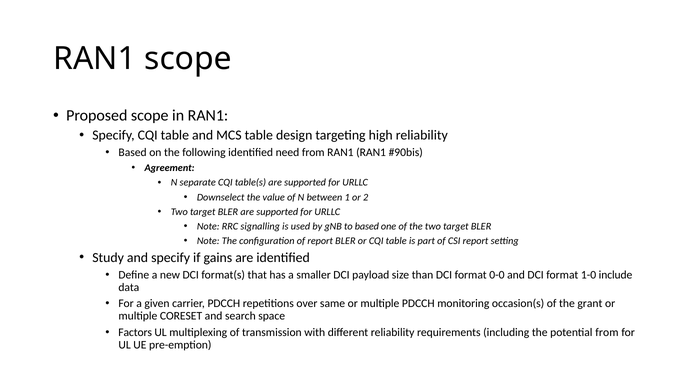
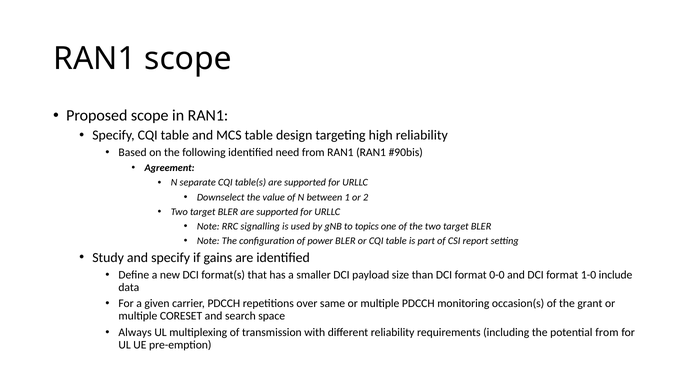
to based: based -> topics
of report: report -> power
Factors: Factors -> Always
